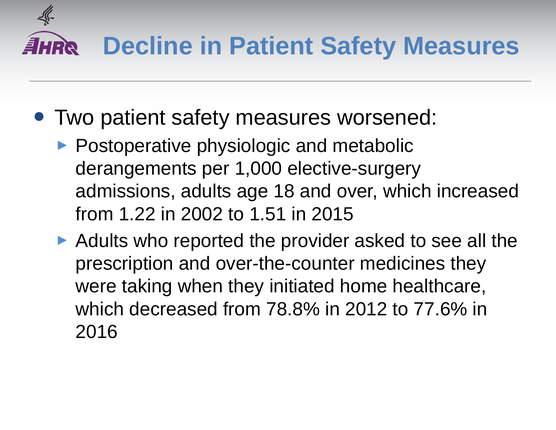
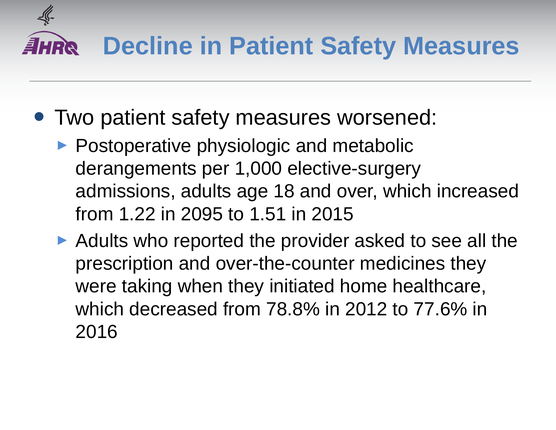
2002: 2002 -> 2095
